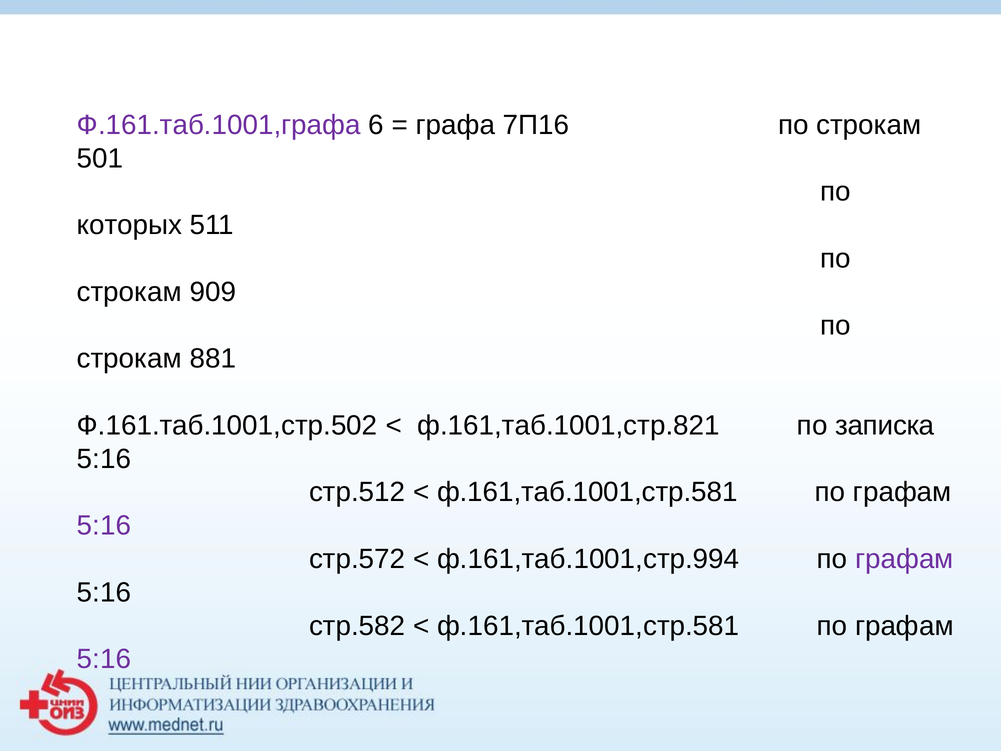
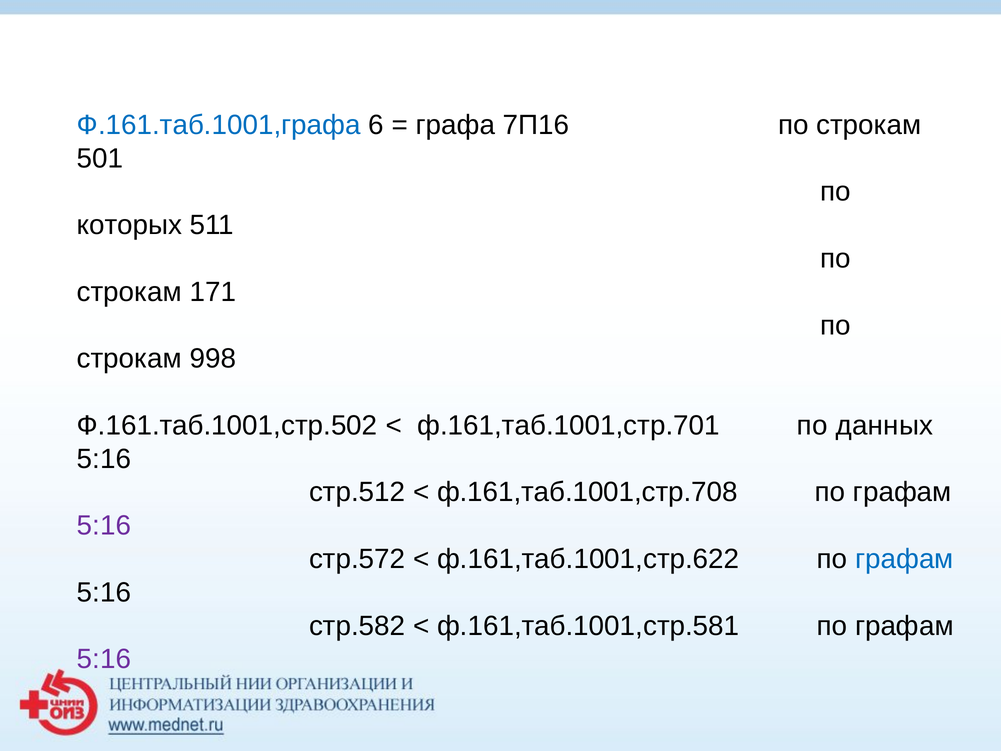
Ф.161.таб.1001,графа colour: purple -> blue
909: 909 -> 171
881: 881 -> 998
ф.161,таб.1001,стр.821: ф.161,таб.1001,стр.821 -> ф.161,таб.1001,стр.701
записка: записка -> данных
ф.161,таб.1001,стр.581 at (587, 492): ф.161,таб.1001,стр.581 -> ф.161,таб.1001,стр.708
ф.161,таб.1001,стр.994: ф.161,таб.1001,стр.994 -> ф.161,таб.1001,стр.622
графам at (904, 559) colour: purple -> blue
